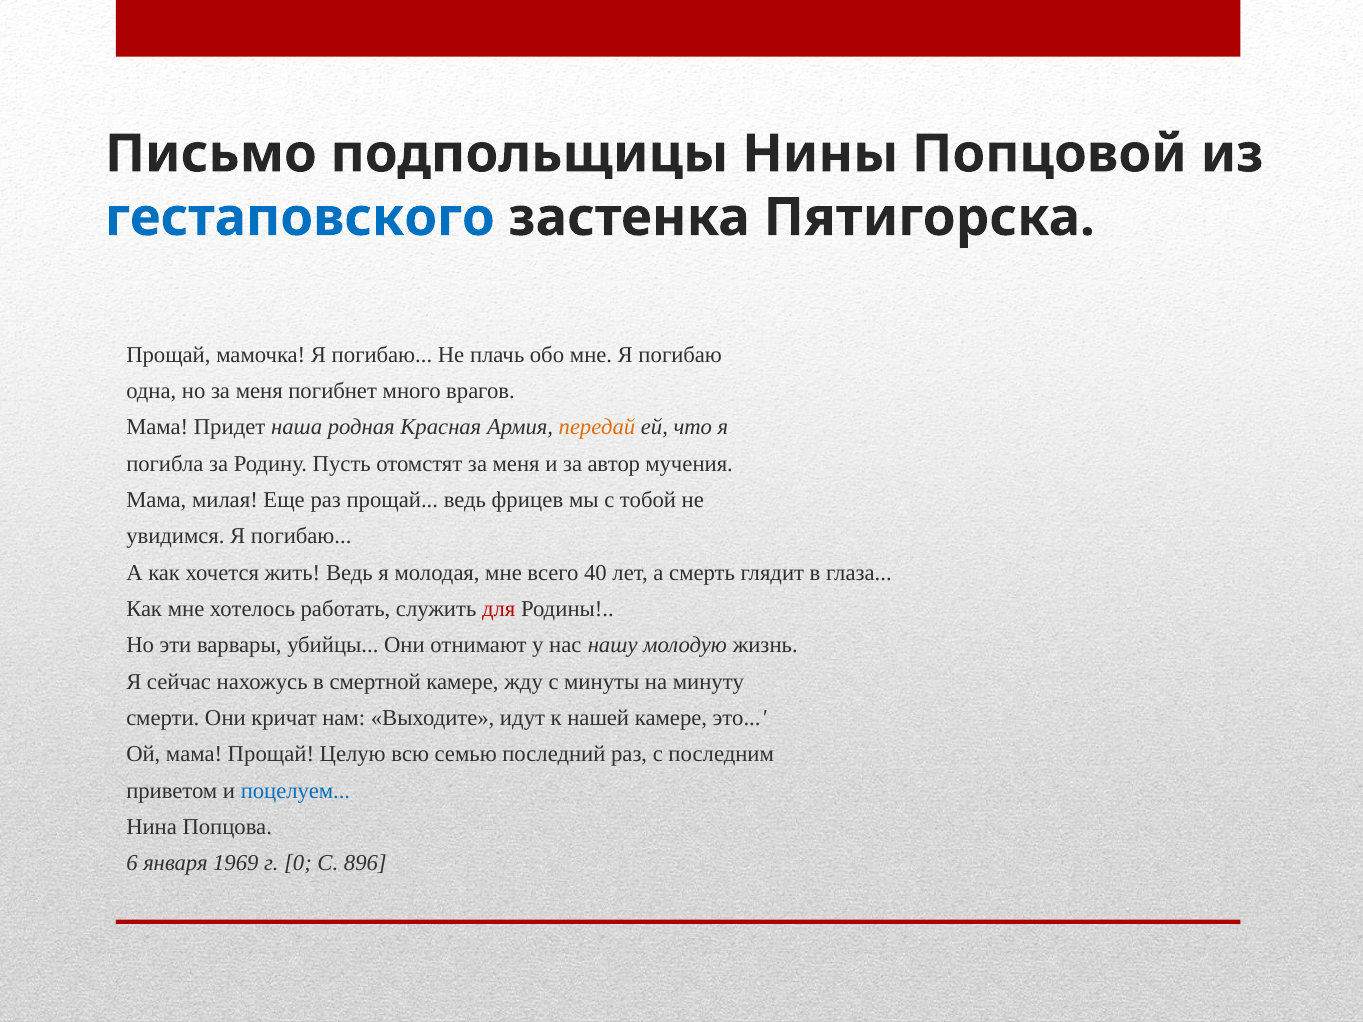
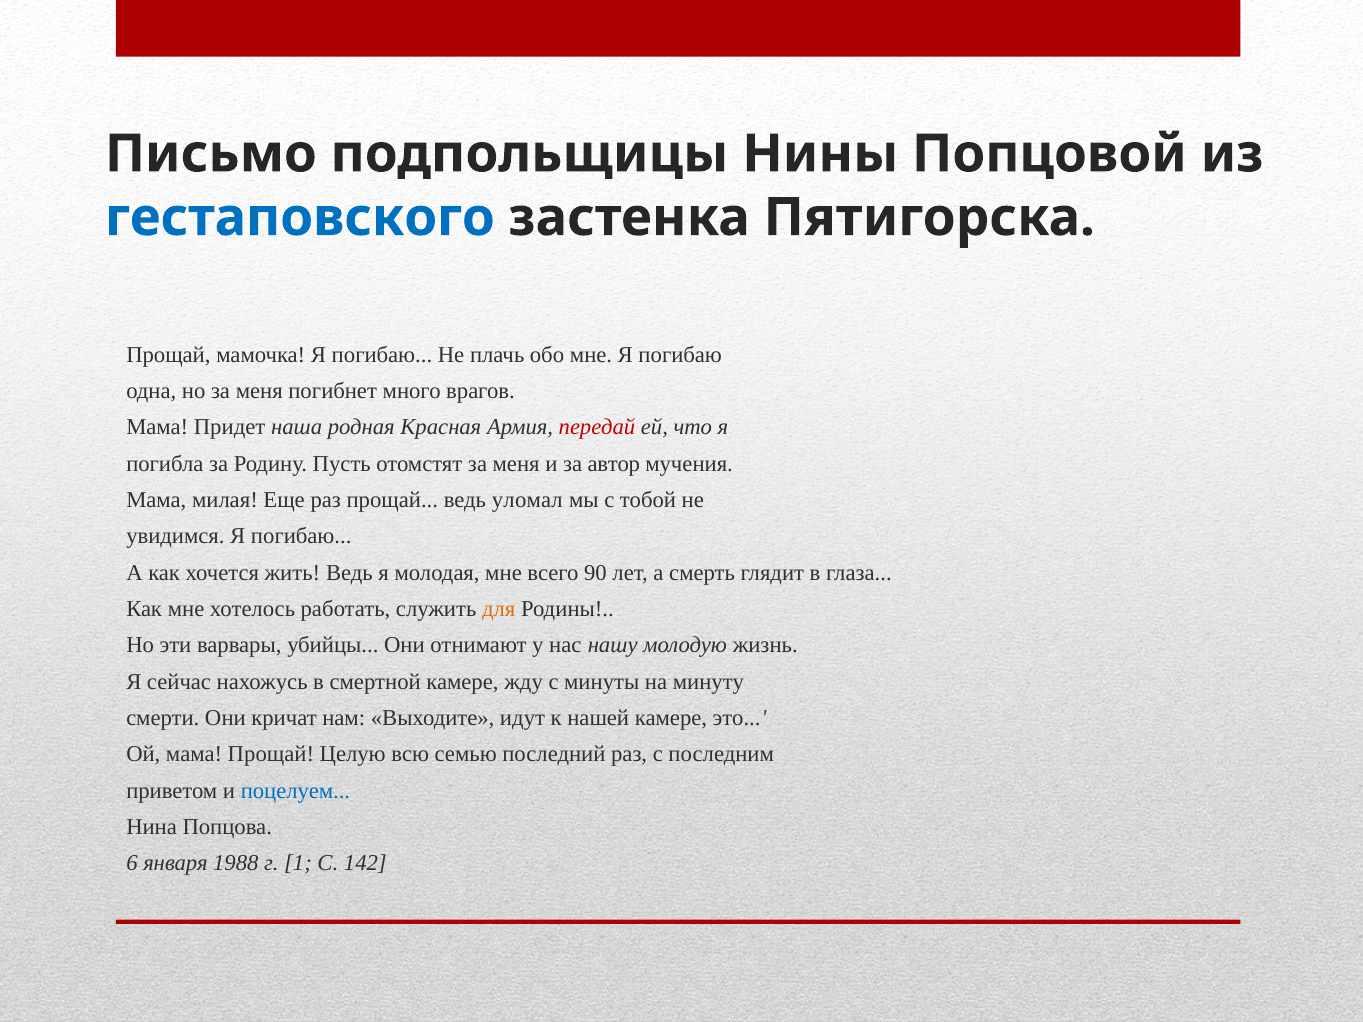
передай colour: orange -> red
фрицев: фрицев -> уломал
40: 40 -> 90
для colour: red -> orange
1969: 1969 -> 1988
0: 0 -> 1
896: 896 -> 142
